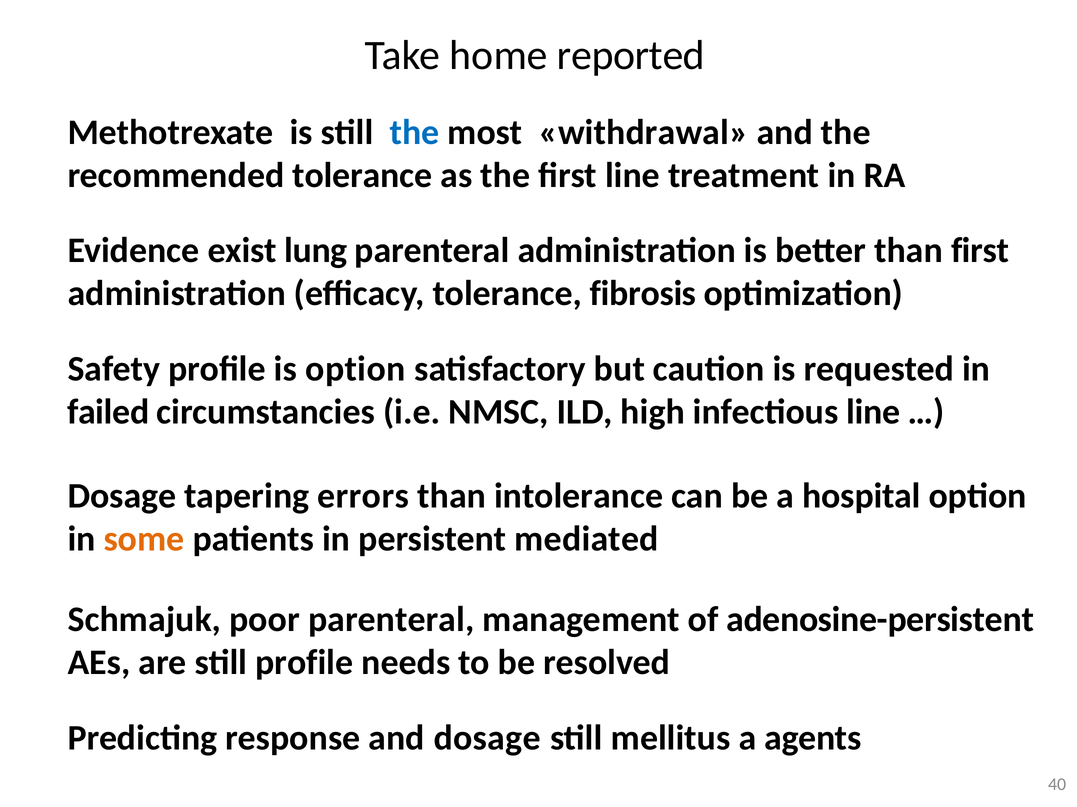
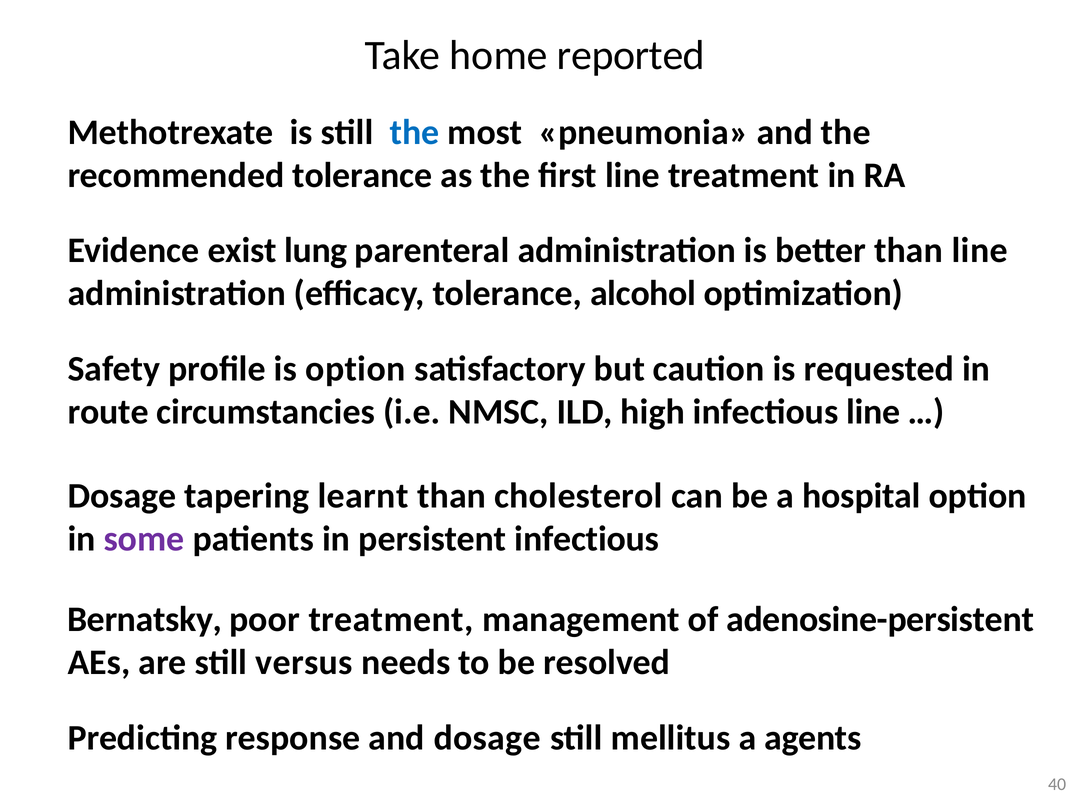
withdrawal: withdrawal -> pneumonia
than first: first -> line
fibrosis: fibrosis -> alcohol
failed: failed -> route
errors: errors -> learnt
intolerance: intolerance -> cholesterol
some colour: orange -> purple
persistent mediated: mediated -> infectious
Schmajuk: Schmajuk -> Bernatsky
poor parenteral: parenteral -> treatment
still profile: profile -> versus
